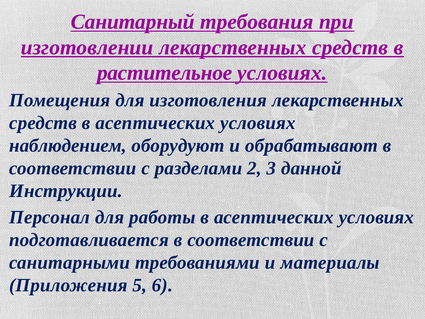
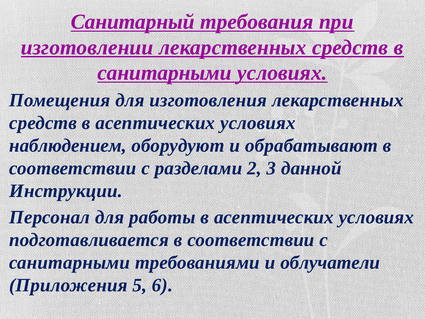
растительное at (165, 73): растительное -> санитарными
материалы: материалы -> облучатели
